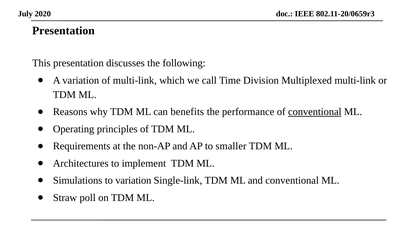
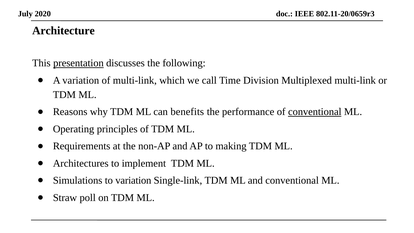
Presentation at (63, 31): Presentation -> Architecture
presentation at (78, 63) underline: none -> present
smaller: smaller -> making
